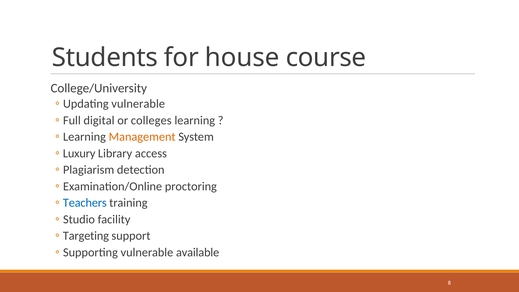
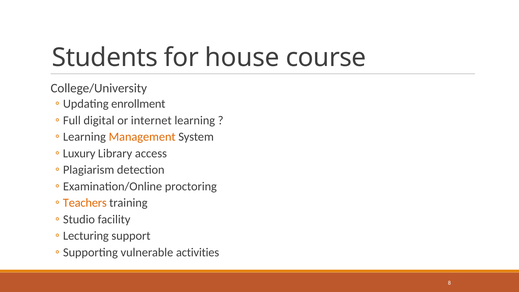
Updating vulnerable: vulnerable -> enrollment
colleges: colleges -> internet
Teachers colour: blue -> orange
Targeting: Targeting -> Lecturing
available: available -> activities
